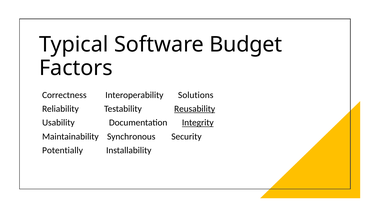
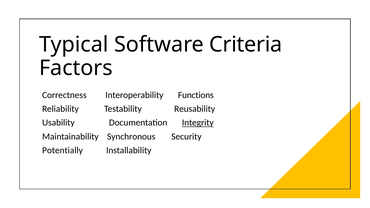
Budget: Budget -> Criteria
Solutions: Solutions -> Functions
Reusability underline: present -> none
